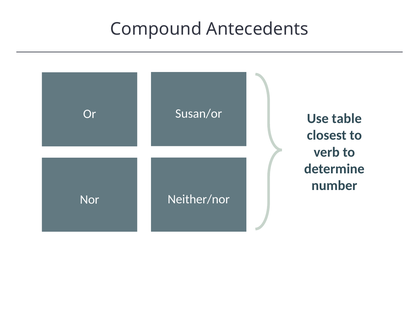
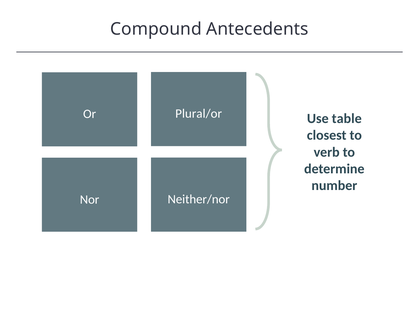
Susan/or: Susan/or -> Plural/or
